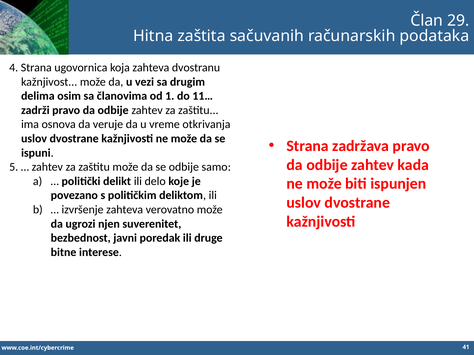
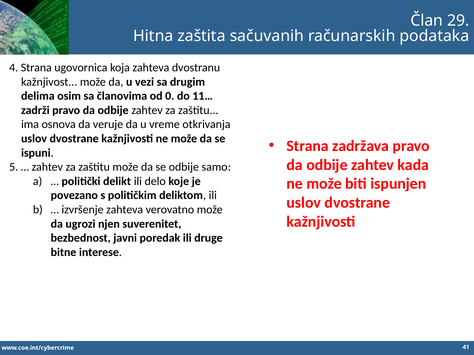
1: 1 -> 0
